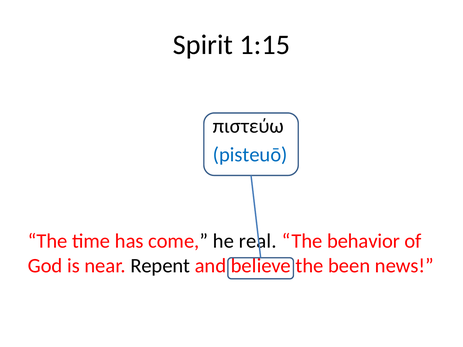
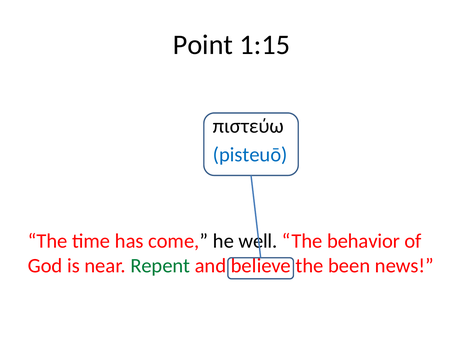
Spirit: Spirit -> Point
real: real -> well
Repent colour: black -> green
